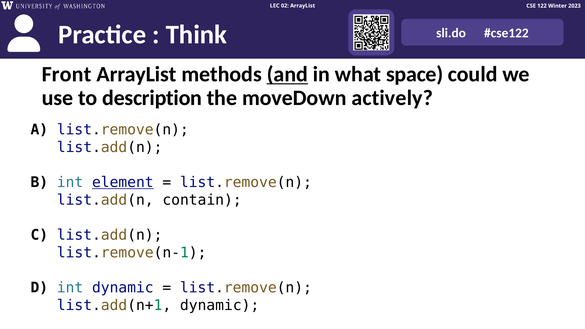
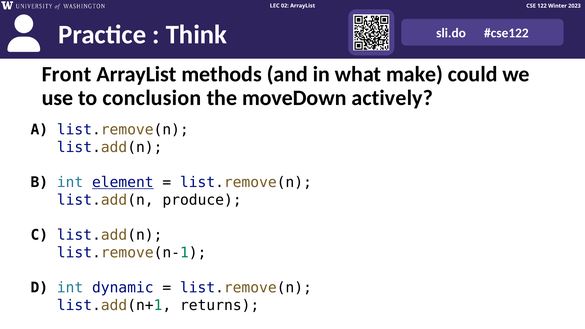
and underline: present -> none
space: space -> make
description: description -> conclusion
contain: contain -> produce
list.add(n+1 dynamic: dynamic -> returns
